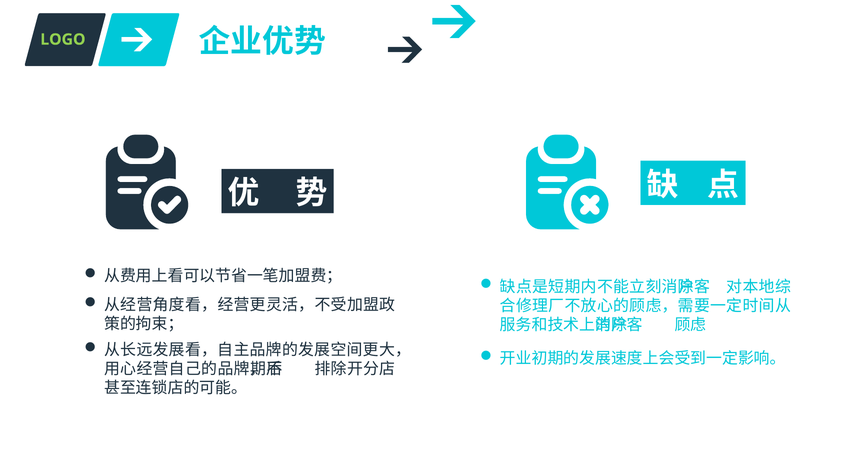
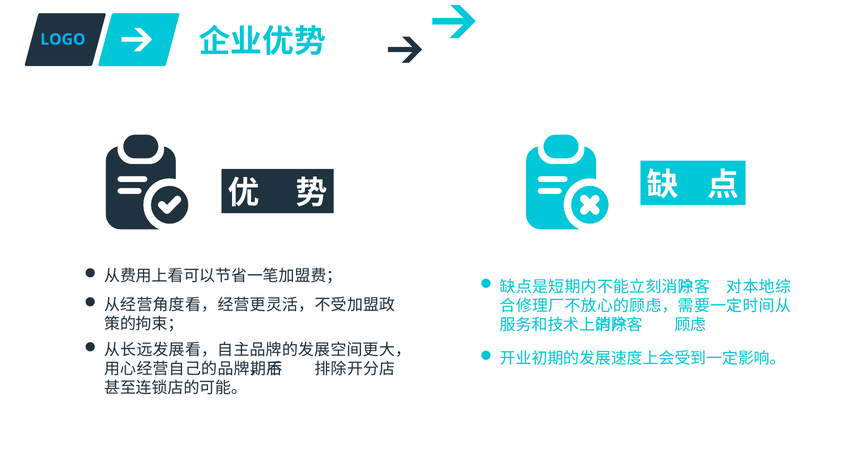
LOGO colour: light green -> light blue
